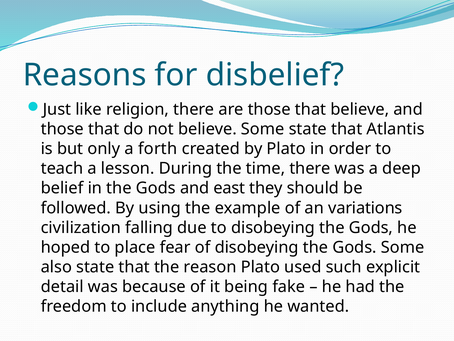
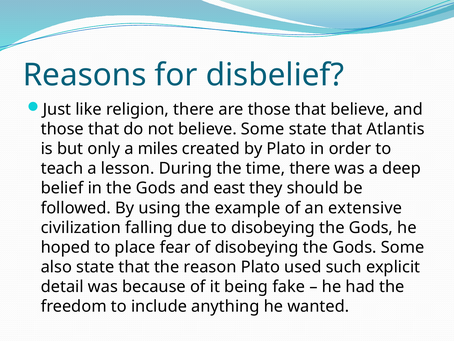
forth: forth -> miles
variations: variations -> extensive
